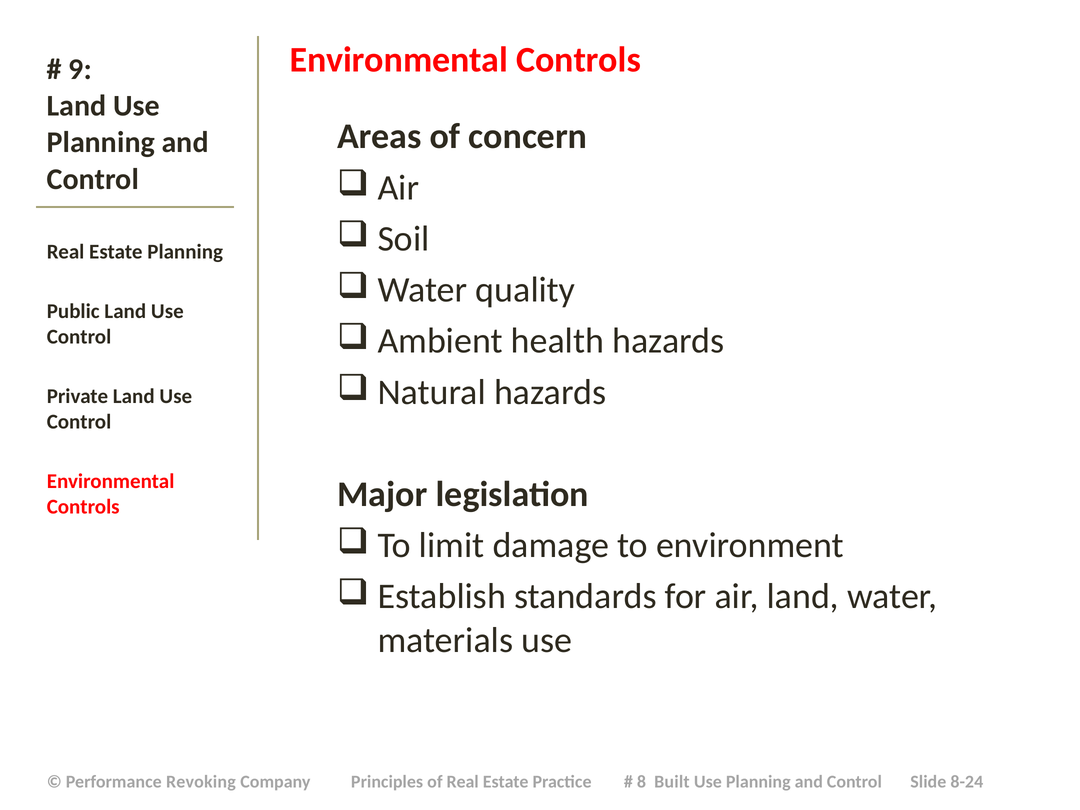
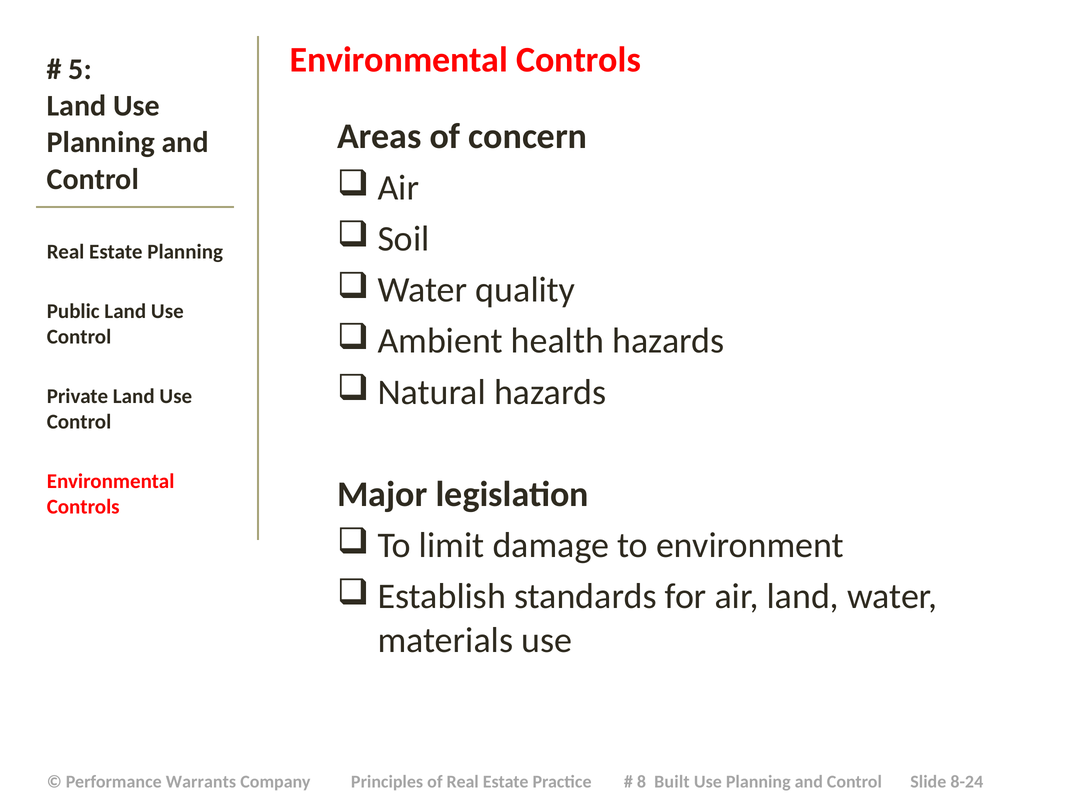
9: 9 -> 5
Revoking: Revoking -> Warrants
